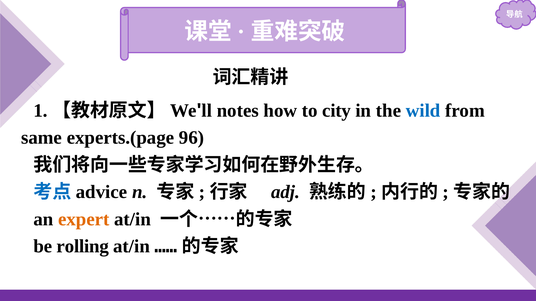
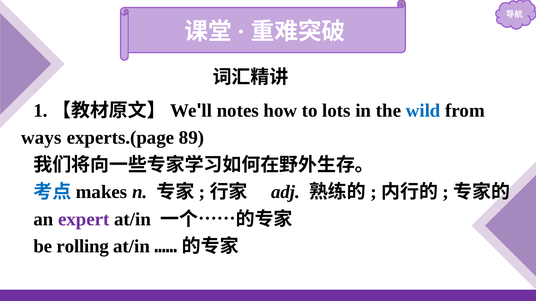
city: city -> lots
same: same -> ways
96: 96 -> 89
advice: advice -> makes
expert colour: orange -> purple
